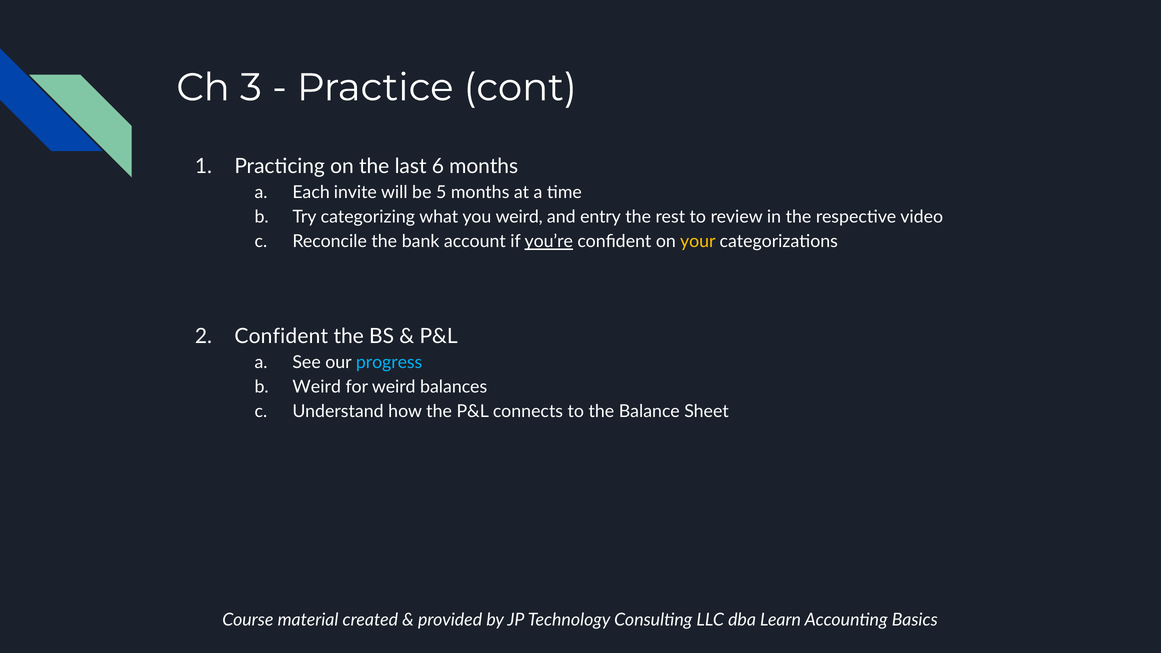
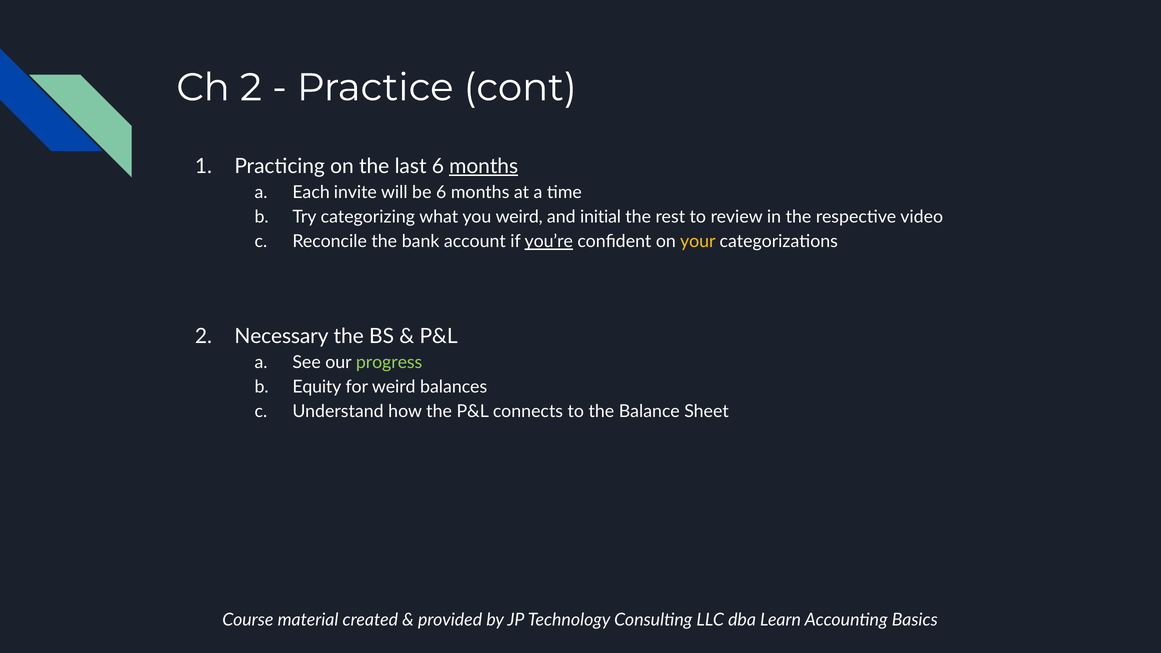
Ch 3: 3 -> 2
months at (484, 166) underline: none -> present
be 5: 5 -> 6
entry: entry -> initial
Confident at (281, 336): Confident -> Necessary
progress colour: light blue -> light green
Weird at (317, 387): Weird -> Equity
